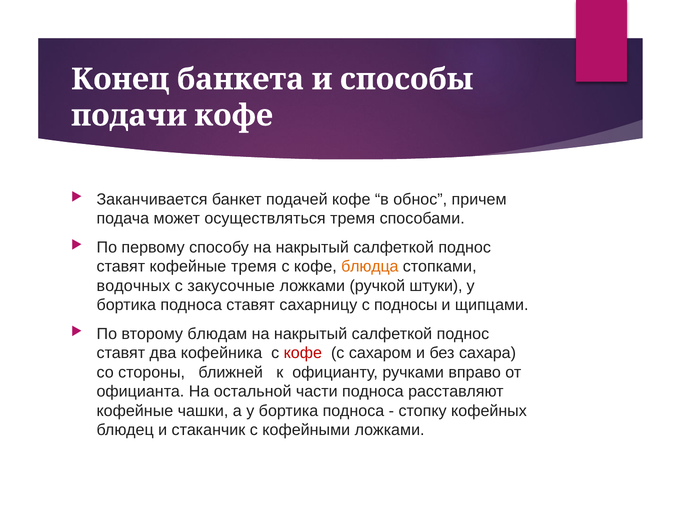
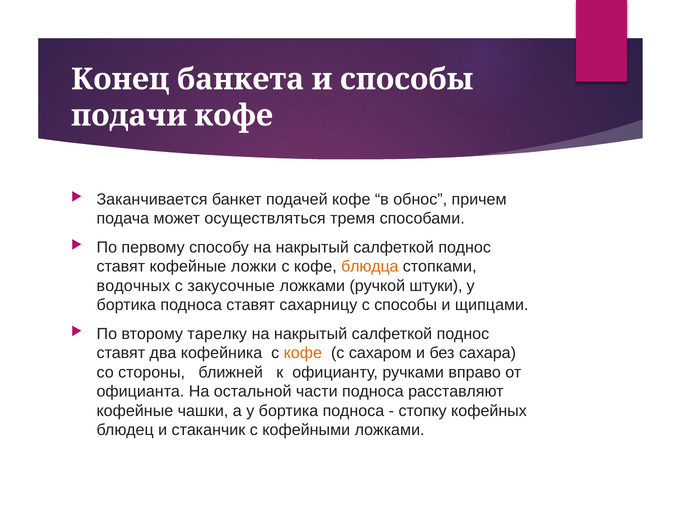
кофейные тремя: тремя -> ложки
с подносы: подносы -> способы
блюдам: блюдам -> тарелку
кофе at (303, 353) colour: red -> orange
